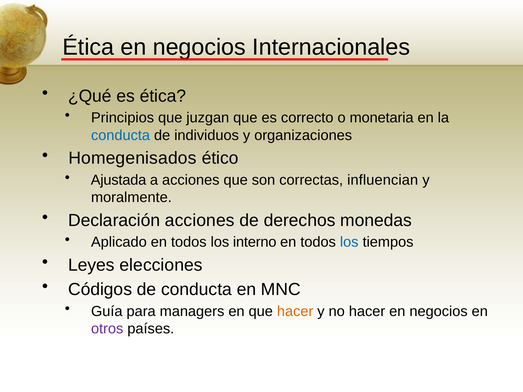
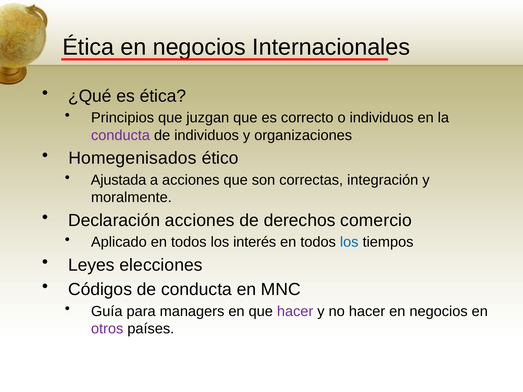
o monetaria: monetaria -> individuos
conducta at (121, 135) colour: blue -> purple
influencian: influencian -> integración
monedas: monedas -> comercio
interno: interno -> interés
hacer at (295, 311) colour: orange -> purple
